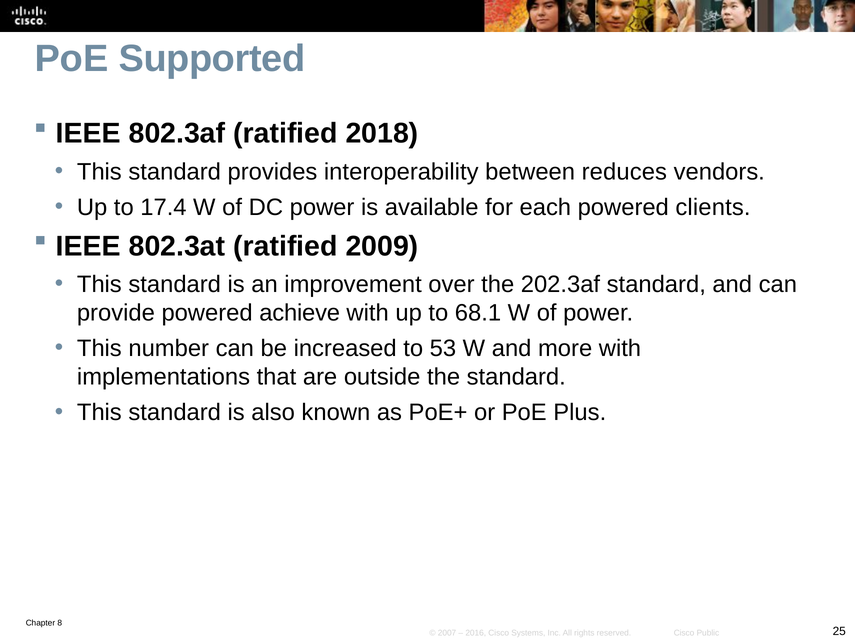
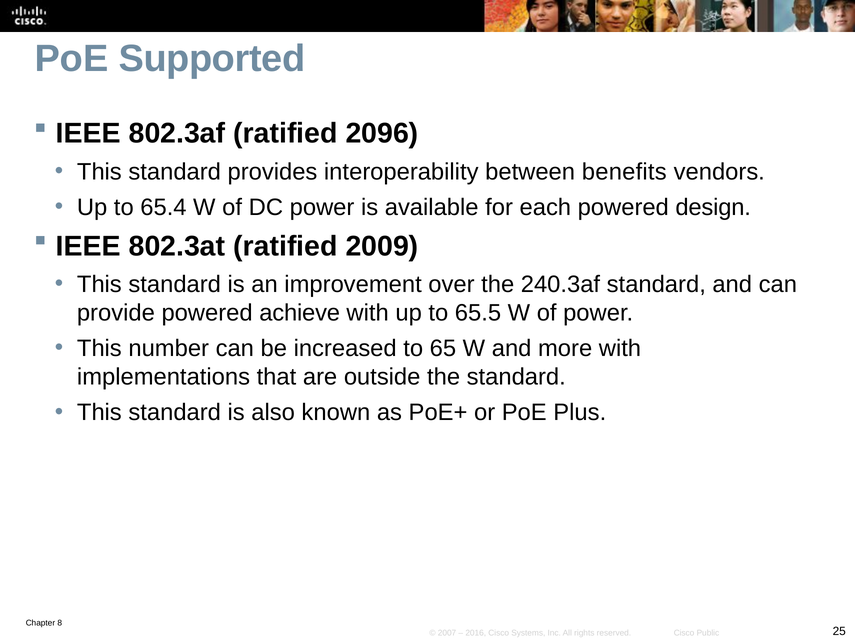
2018: 2018 -> 2096
reduces: reduces -> benefits
17.4: 17.4 -> 65.4
clients: clients -> design
202.3af: 202.3af -> 240.3af
68.1: 68.1 -> 65.5
53: 53 -> 65
